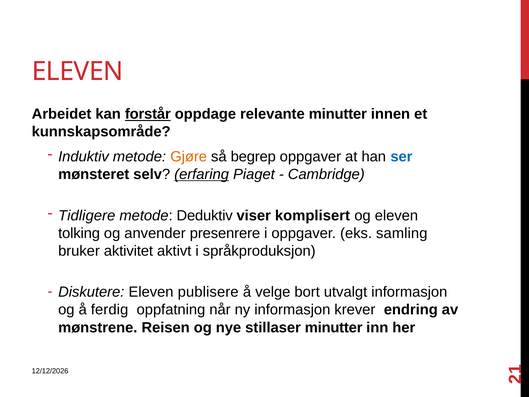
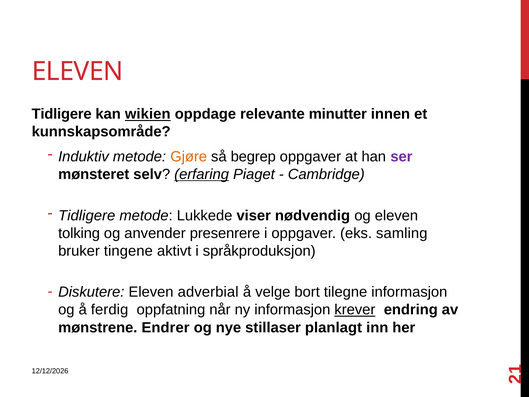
Arbeidet at (62, 114): Arbeidet -> Tidligere
forstår: forstår -> wikien
ser colour: blue -> purple
Deduktiv: Deduktiv -> Lukkede
komplisert: komplisert -> nødvendig
aktivitet: aktivitet -> tingene
publisere: publisere -> adverbial
utvalgt: utvalgt -> tilegne
krever underline: none -> present
Reisen: Reisen -> Endrer
stillaser minutter: minutter -> planlagt
